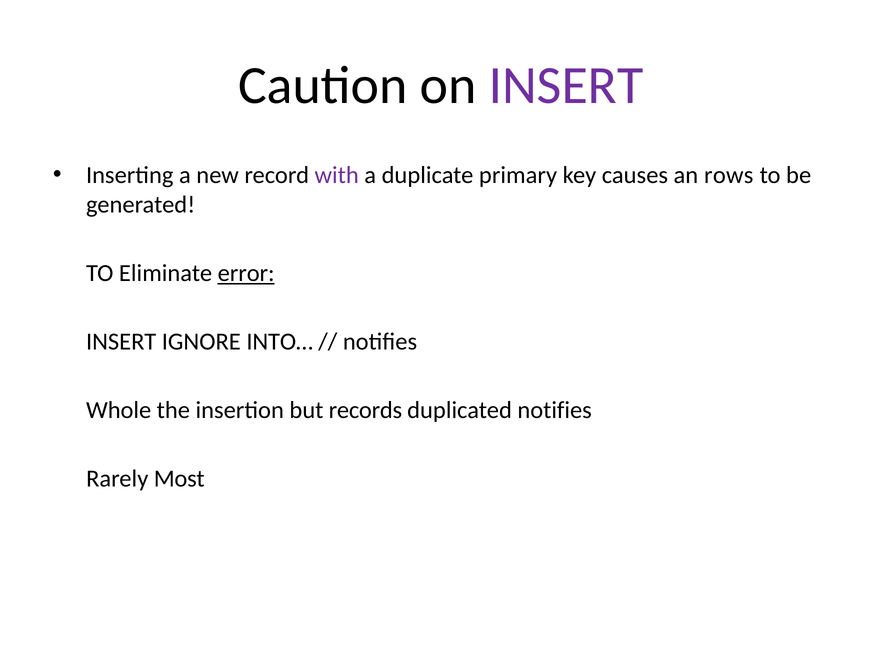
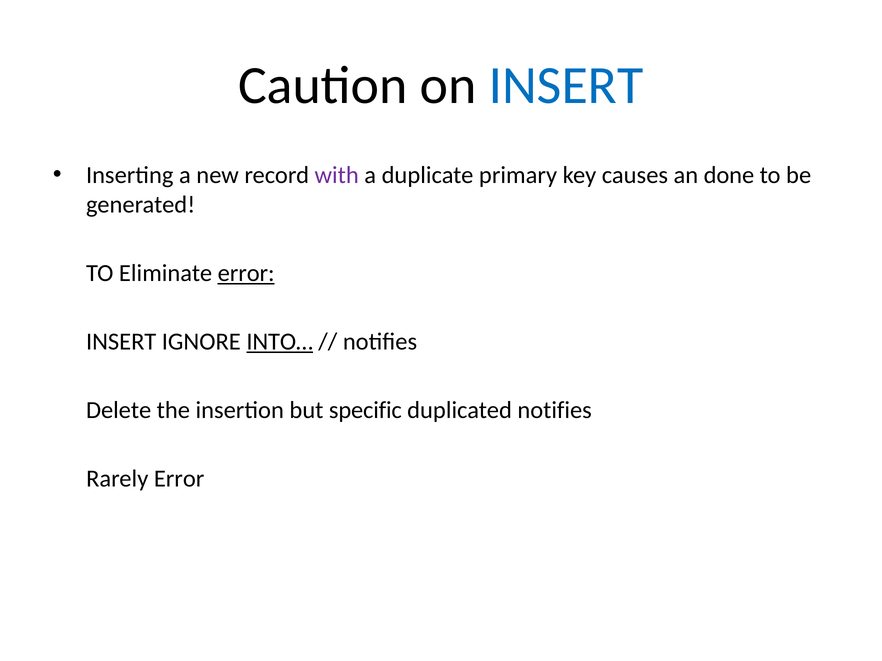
INSERT at (566, 85) colour: purple -> blue
rows: rows -> done
INTO… underline: none -> present
Whole: Whole -> Delete
records: records -> specific
Rarely Most: Most -> Error
